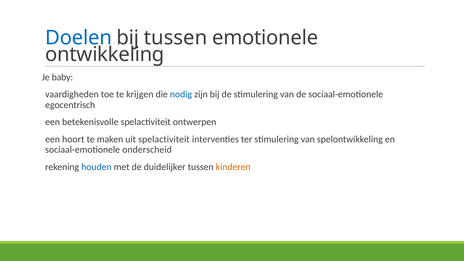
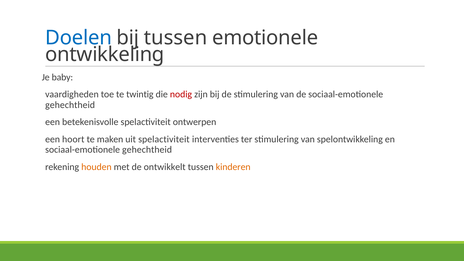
krijgen: krijgen -> twintig
nodig colour: blue -> red
egocentrisch at (70, 105): egocentrisch -> gehechtheid
onderscheid at (147, 150): onderscheid -> gehechtheid
houden colour: blue -> orange
duidelijker: duidelijker -> ontwikkelt
